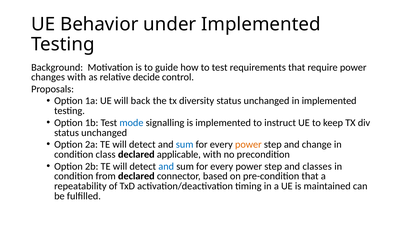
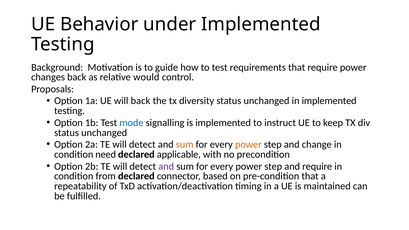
changes with: with -> back
decide: decide -> would
sum at (185, 145) colour: blue -> orange
class: class -> need
and at (166, 166) colour: blue -> purple
and classes: classes -> require
